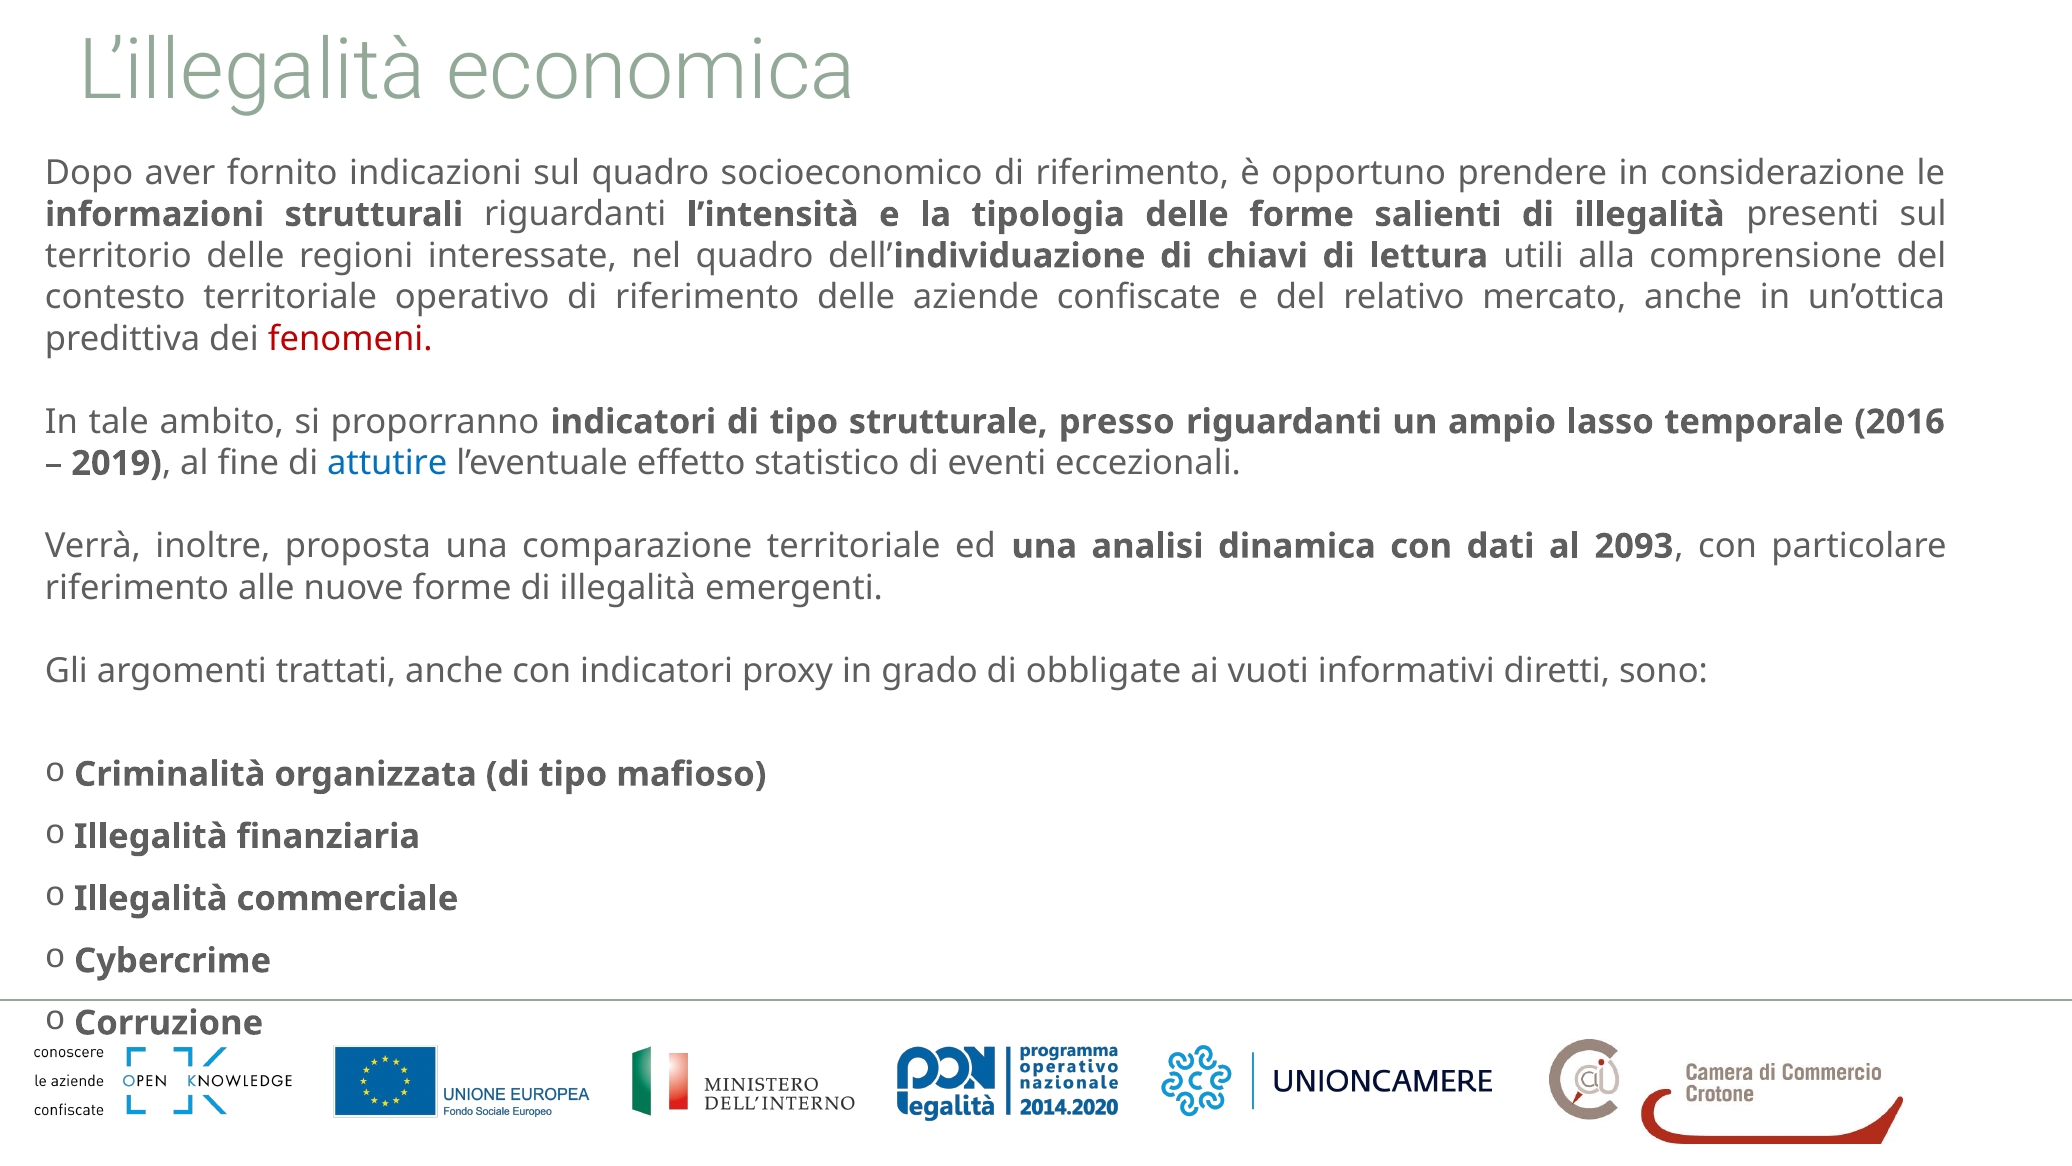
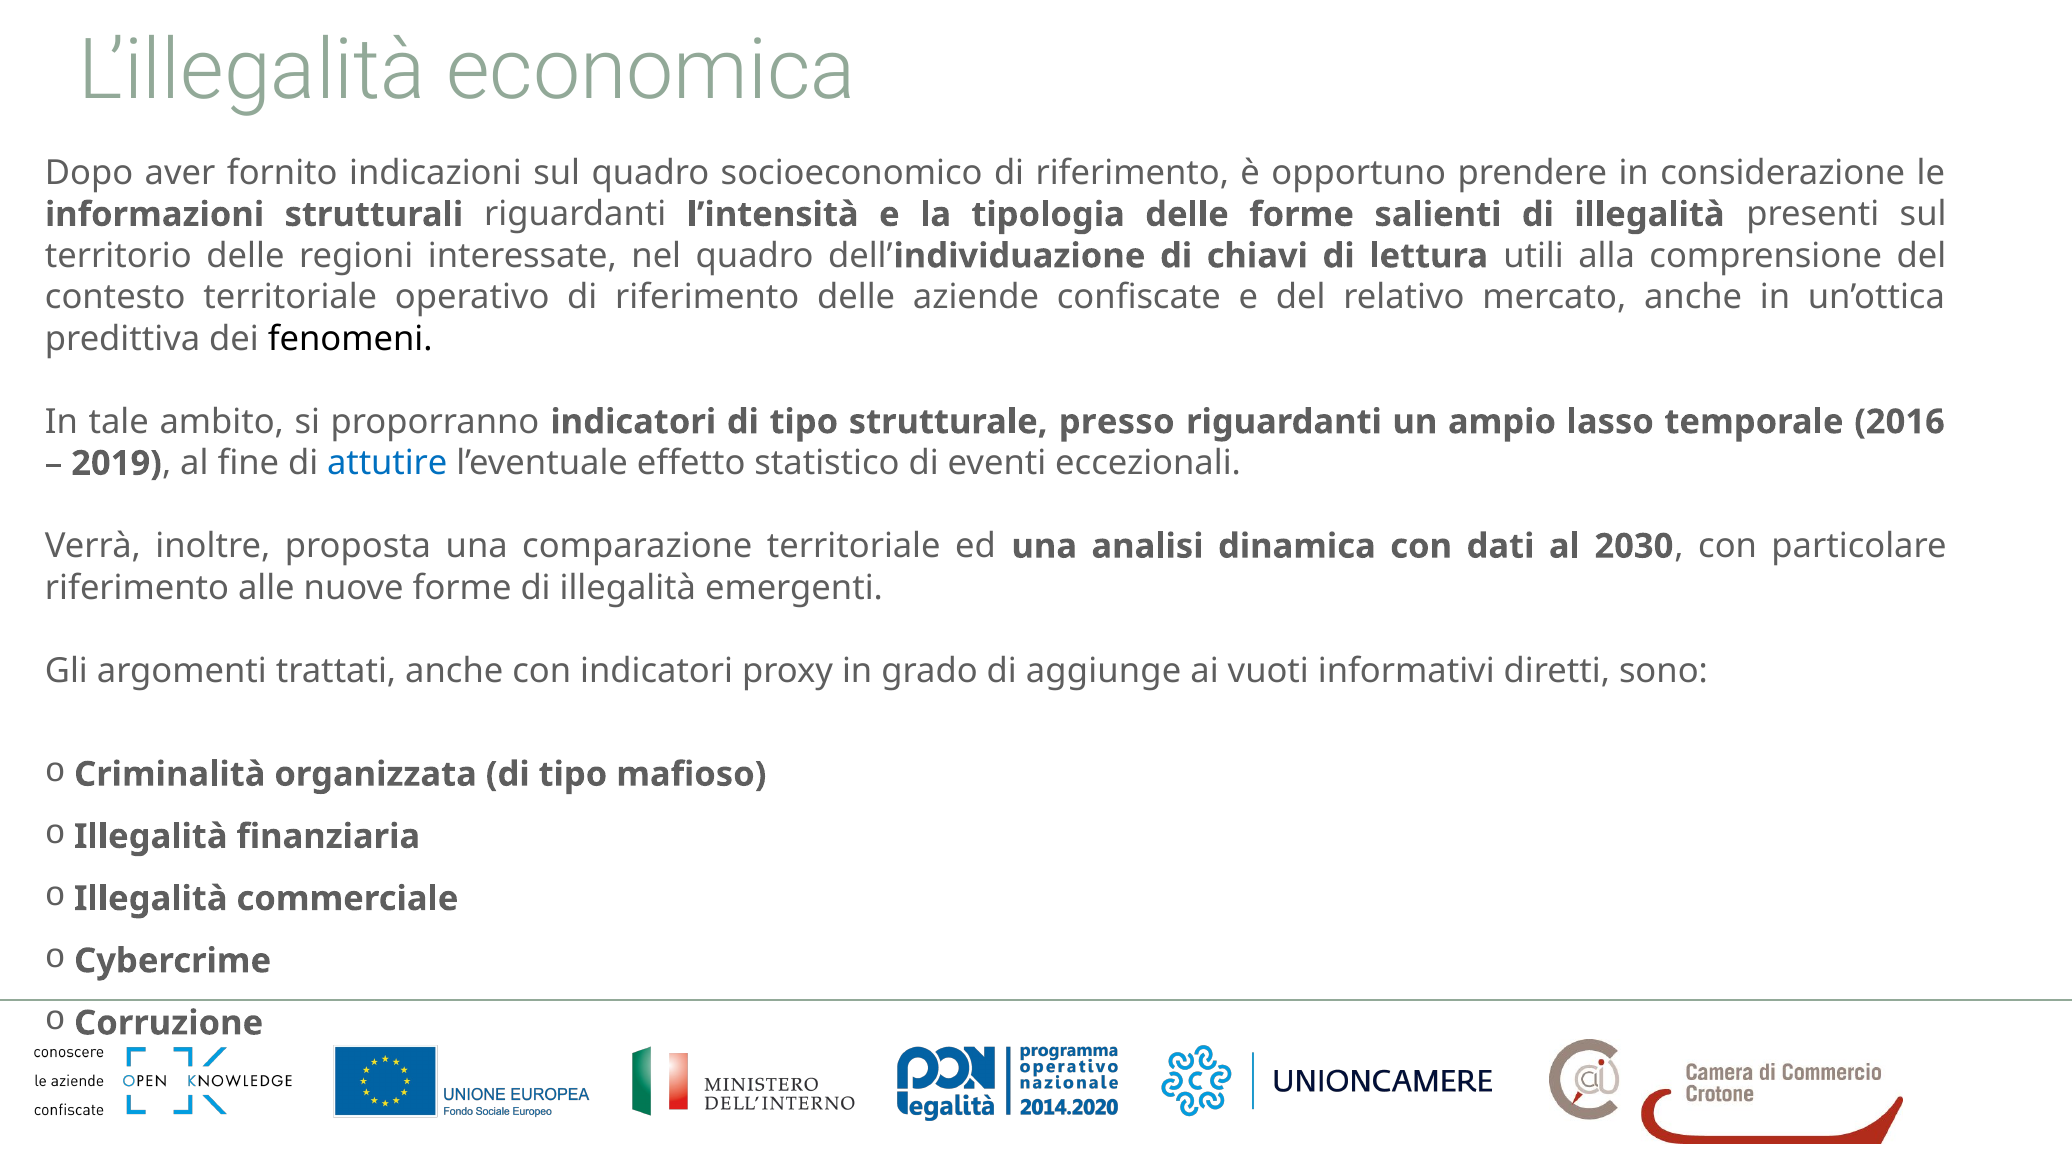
fenomeni colour: red -> black
2093: 2093 -> 2030
obbligate: obbligate -> aggiunge
